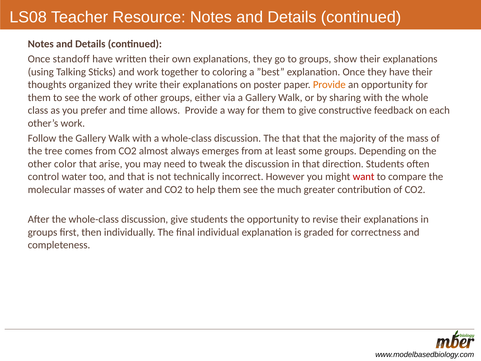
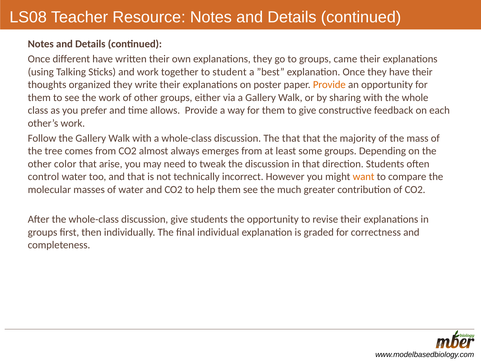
standoff: standoff -> different
show: show -> came
coloring: coloring -> student
want colour: red -> orange
